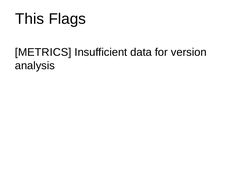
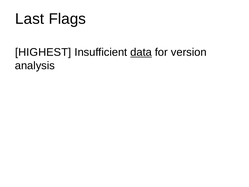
This: This -> Last
METRICS: METRICS -> HIGHEST
data underline: none -> present
